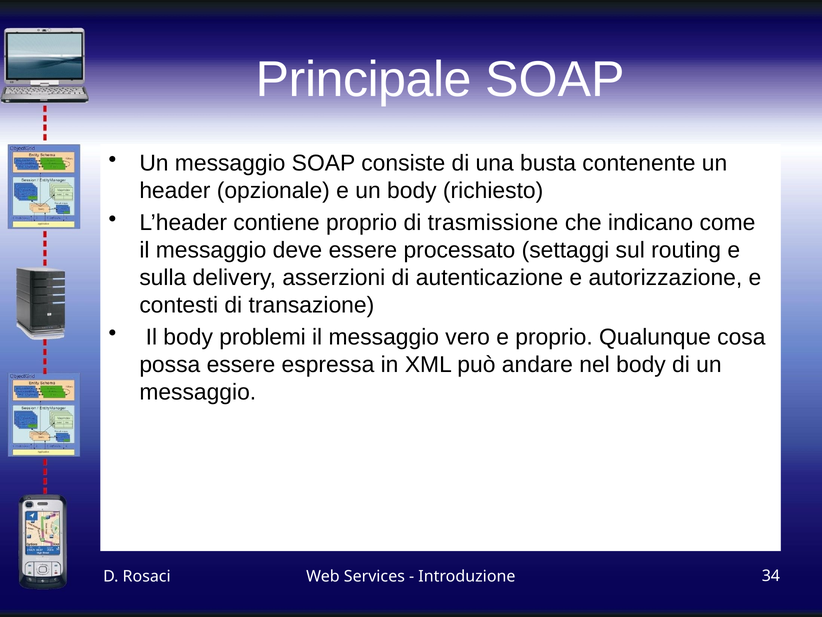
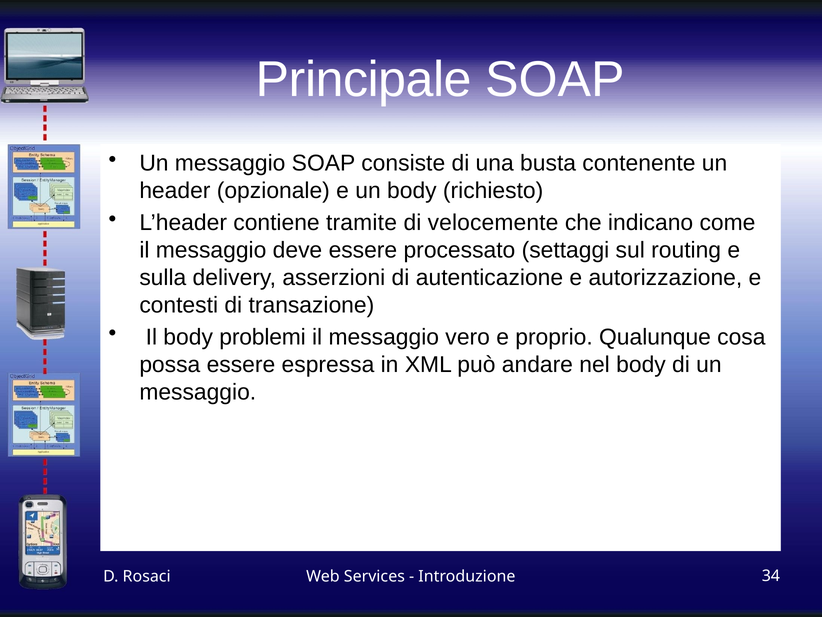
contiene proprio: proprio -> tramite
trasmissione: trasmissione -> velocemente
